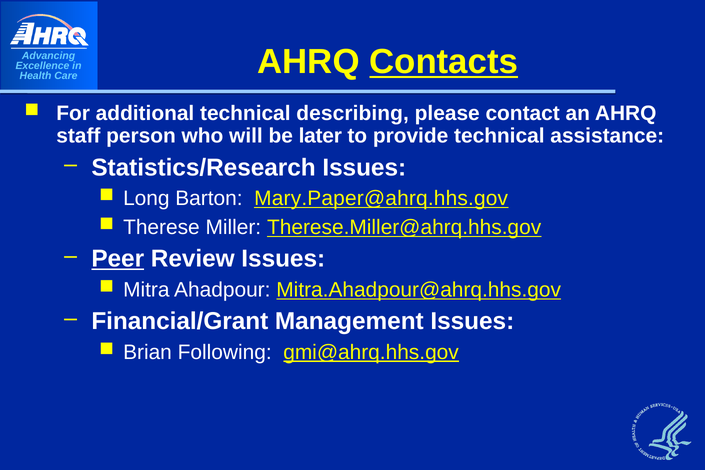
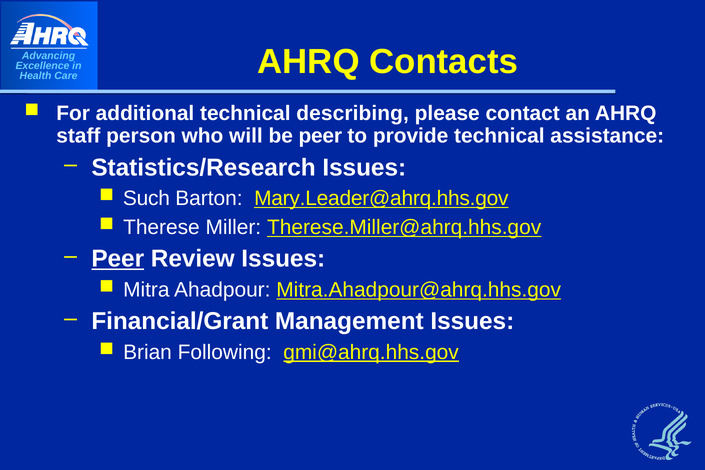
Contacts underline: present -> none
be later: later -> peer
Long: Long -> Such
Mary.Paper@ahrq.hhs.gov: Mary.Paper@ahrq.hhs.gov -> Mary.Leader@ahrq.hhs.gov
